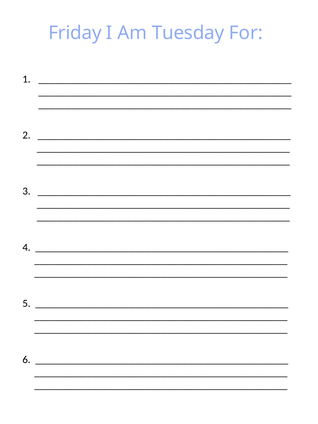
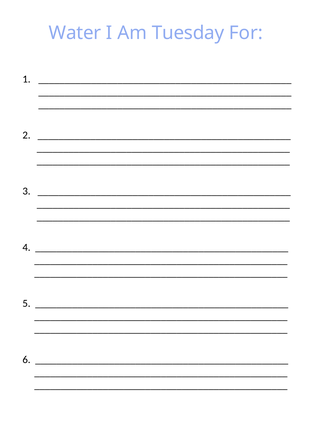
Friday: Friday -> Water
